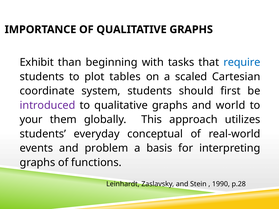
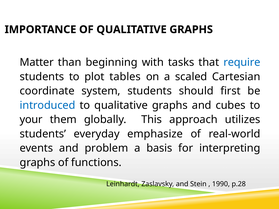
Exhibit: Exhibit -> Matter
introduced colour: purple -> blue
world: world -> cubes
conceptual: conceptual -> emphasize
